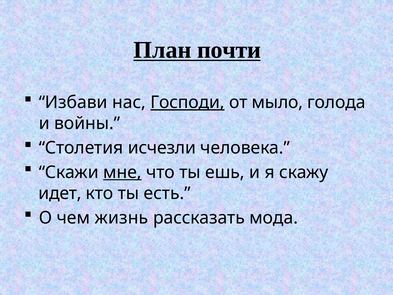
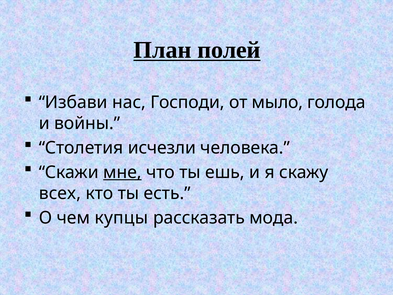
почти: почти -> полей
Господи underline: present -> none
идет: идет -> всех
жизнь: жизнь -> купцы
